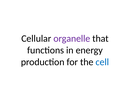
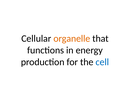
organelle colour: purple -> orange
